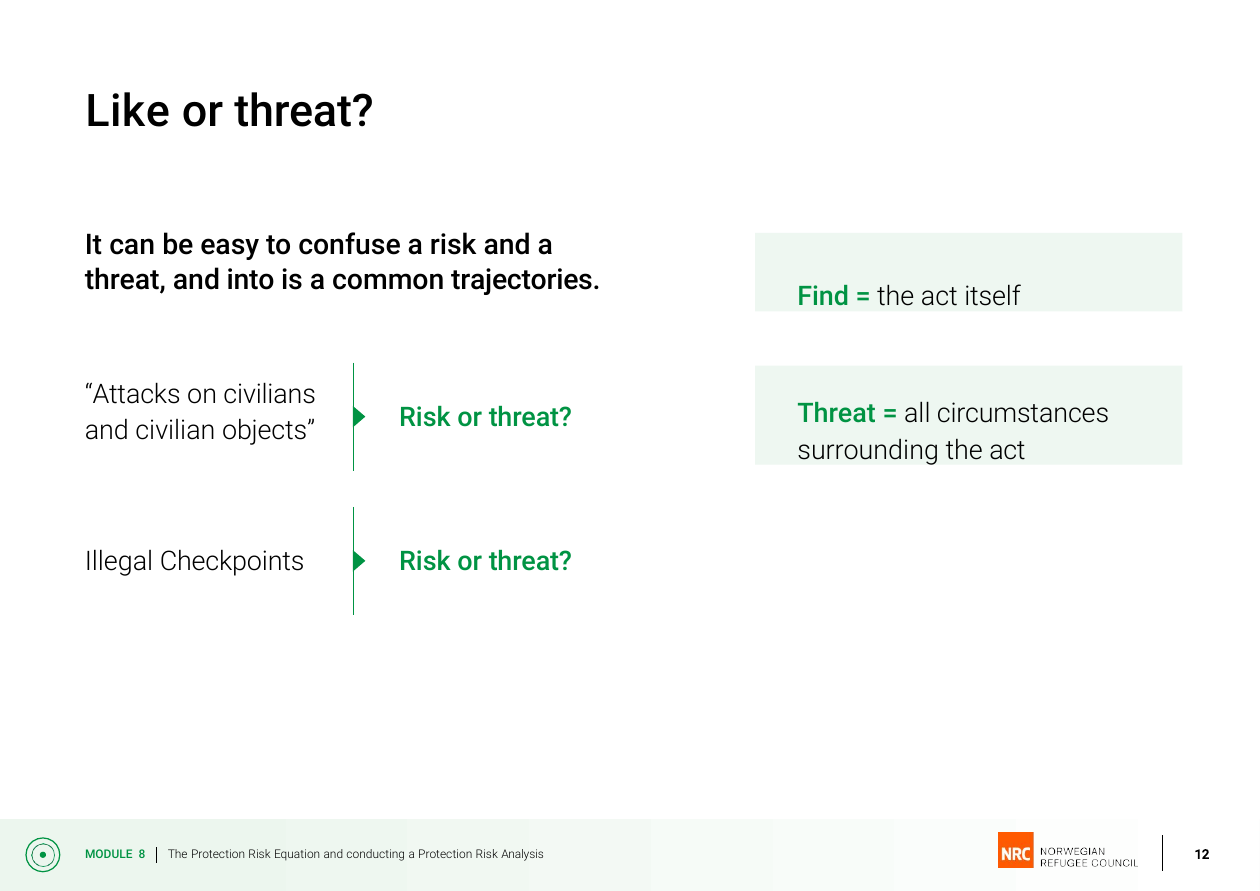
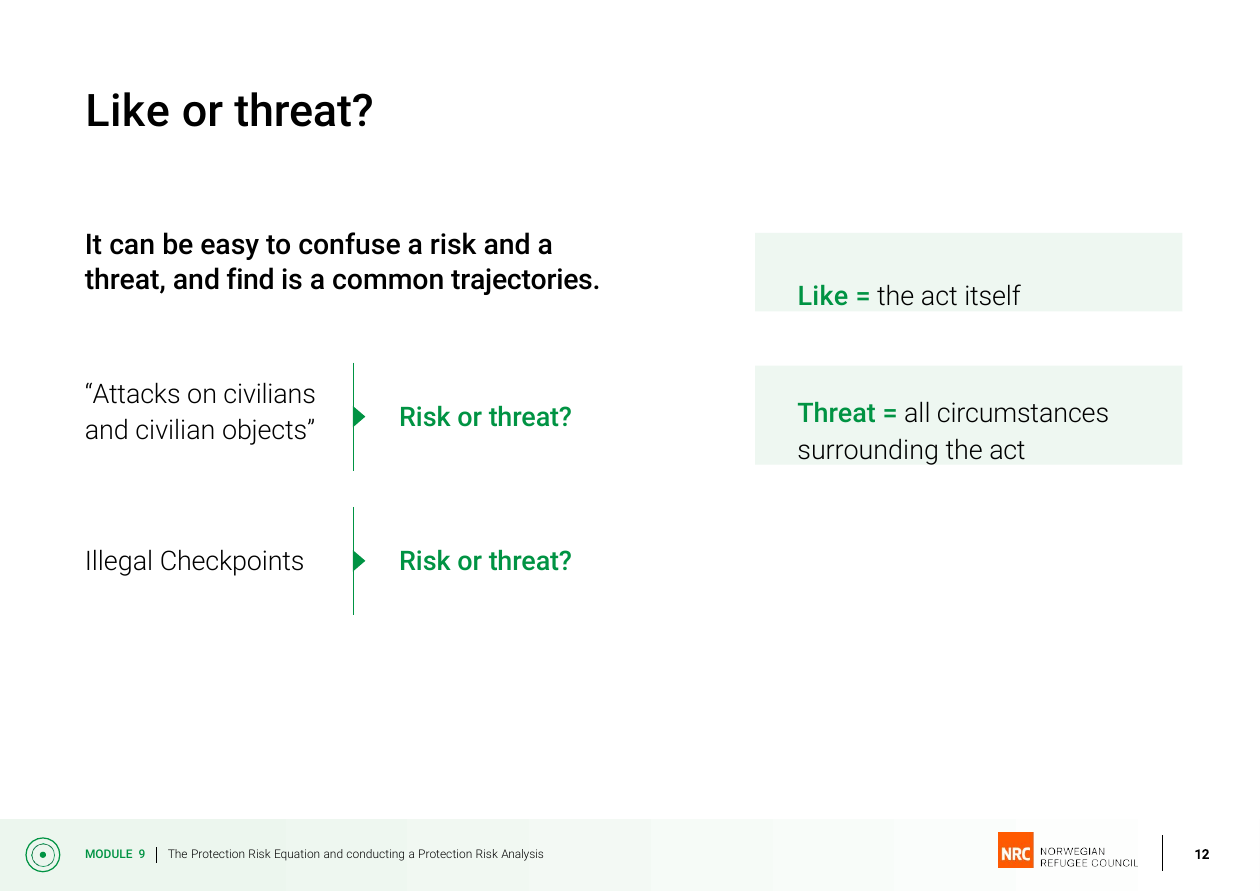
into: into -> find
Find at (823, 297): Find -> Like
8: 8 -> 9
